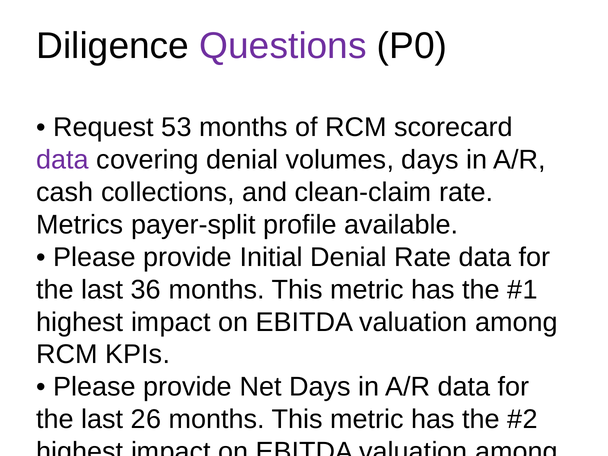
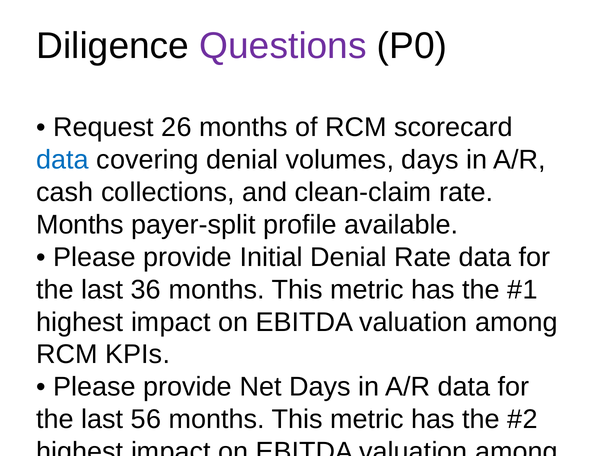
53: 53 -> 26
data at (63, 160) colour: purple -> blue
Metrics at (80, 225): Metrics -> Months
26: 26 -> 56
